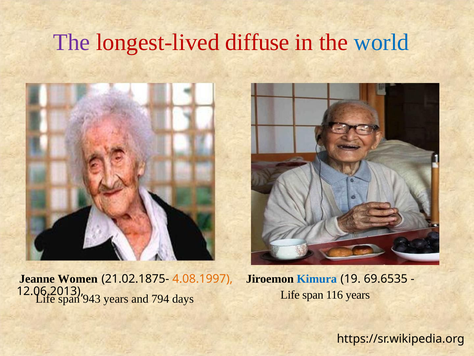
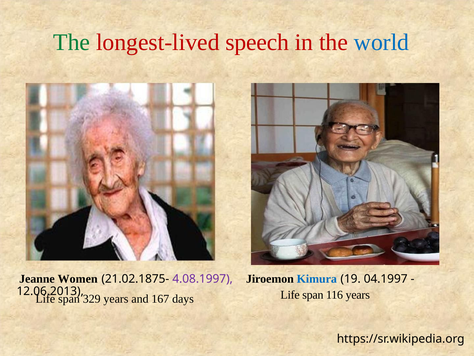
The at (72, 42) colour: purple -> green
diffuse: diffuse -> speech
4.08.1997 colour: orange -> purple
69.6535: 69.6535 -> 04.1997
943: 943 -> 329
794: 794 -> 167
